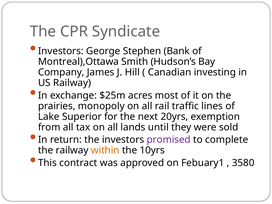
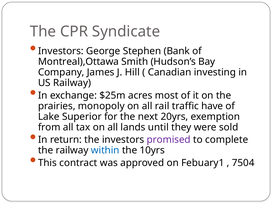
lines: lines -> have
within colour: orange -> blue
3580: 3580 -> 7504
